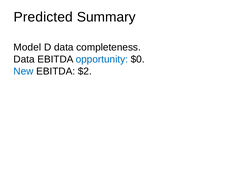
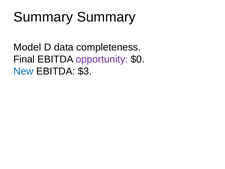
Predicted at (43, 17): Predicted -> Summary
Data at (24, 59): Data -> Final
opportunity colour: blue -> purple
$2: $2 -> $3
